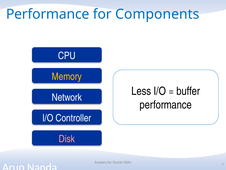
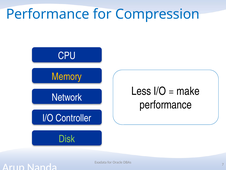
Components: Components -> Compression
buffer: buffer -> make
Disk colour: pink -> light green
